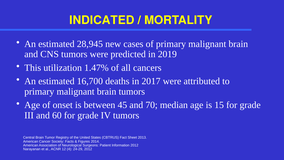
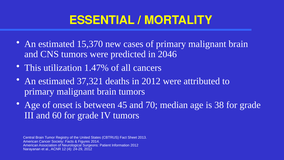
INDICATED: INDICATED -> ESSENTIAL
28,945: 28,945 -> 15,370
2019: 2019 -> 2046
16,700: 16,700 -> 37,321
in 2017: 2017 -> 2012
15: 15 -> 38
